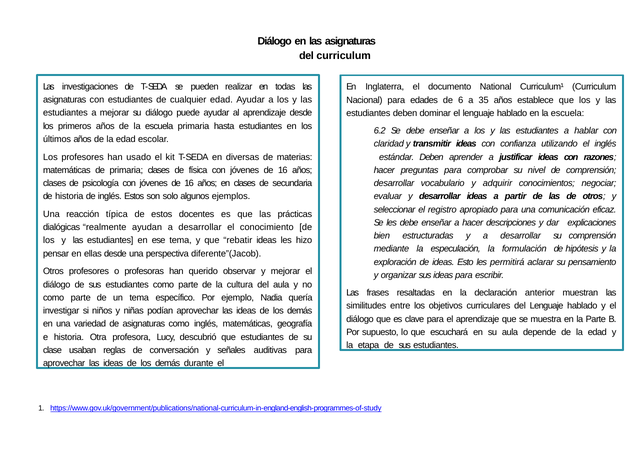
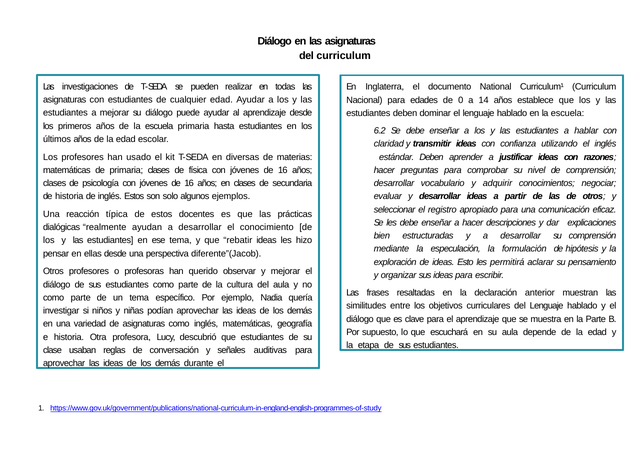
6: 6 -> 0
35: 35 -> 14
